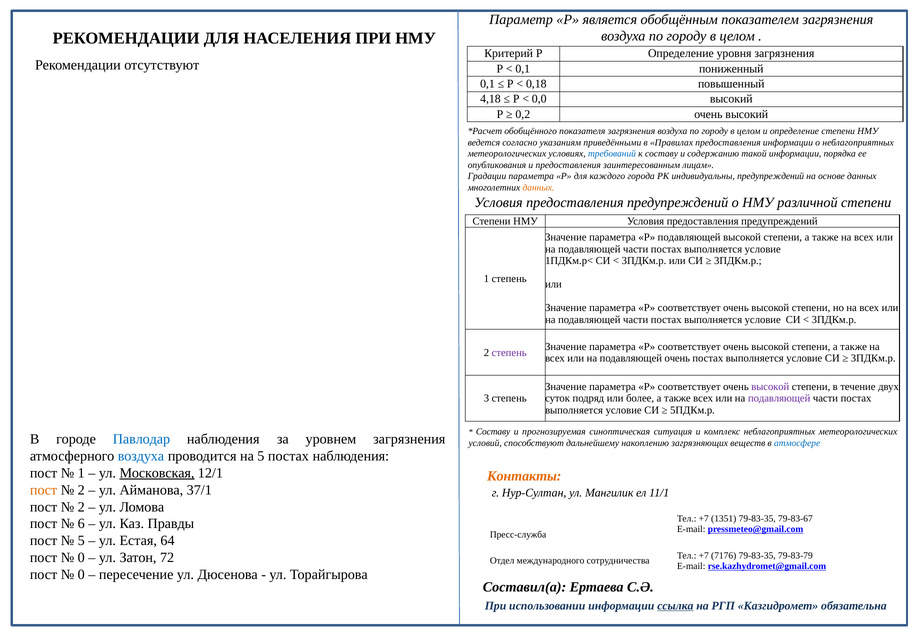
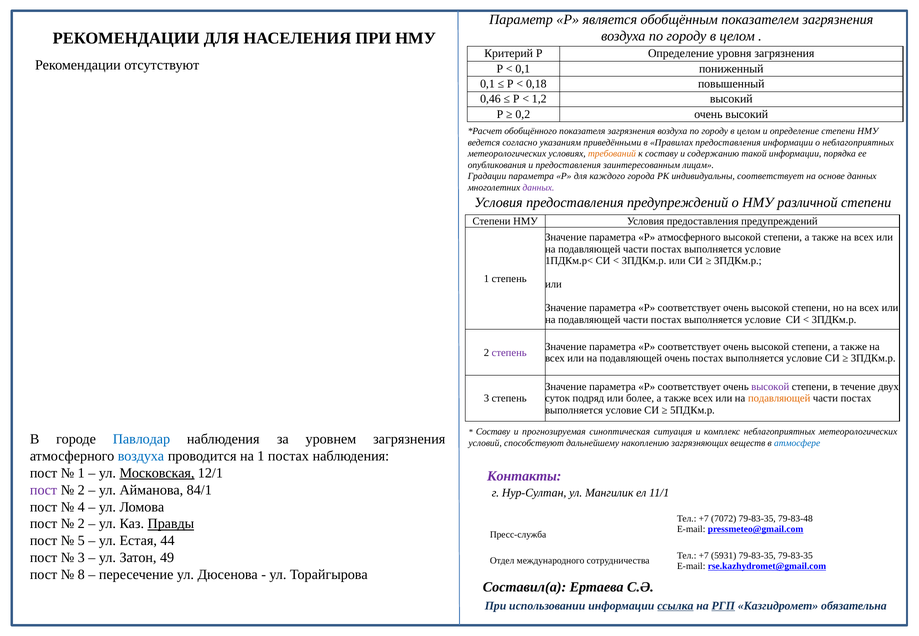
4,18: 4,18 -> 0,46
0,0: 0,0 -> 1,2
требований colour: blue -> orange
индивидуальны предупреждений: предупреждений -> соответствует
данных at (538, 188) colour: orange -> purple
Р подавляющей: подавляющей -> атмосферного
подавляющей at (779, 399) colour: purple -> orange
на 5: 5 -> 1
Контакты colour: orange -> purple
пост at (44, 490) colour: orange -> purple
37/1: 37/1 -> 84/1
2 at (81, 507): 2 -> 4
1351: 1351 -> 7072
79-83-67: 79-83-67 -> 79-83-48
6 at (81, 524): 6 -> 2
Правды underline: none -> present
64: 64 -> 44
7176: 7176 -> 5931
79-83-35 79-83-79: 79-83-79 -> 79-83-35
0 at (81, 558): 0 -> 3
72: 72 -> 49
0 at (81, 575): 0 -> 8
РГП underline: none -> present
